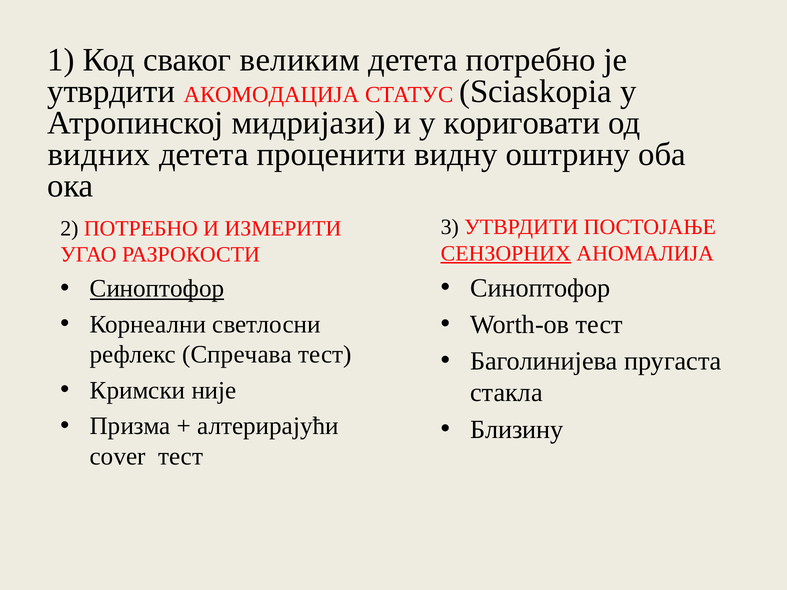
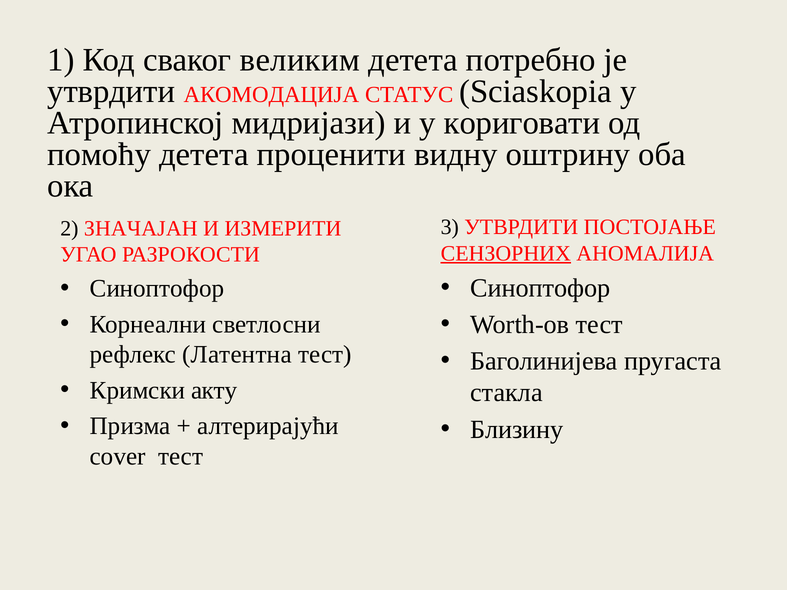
видних: видних -> помоћу
2 ПОТРЕБНО: ПОТРЕБНО -> ЗНАЧАЈАН
Синоптофор at (157, 289) underline: present -> none
Спречава: Спречава -> Латентна
није: није -> акту
